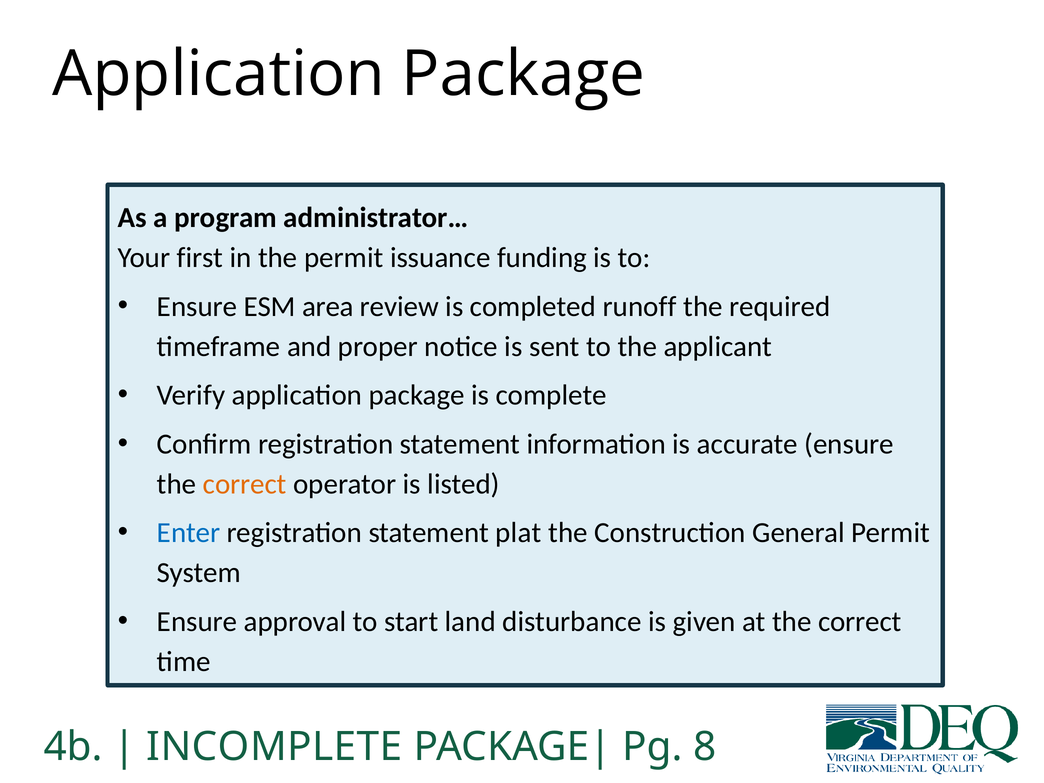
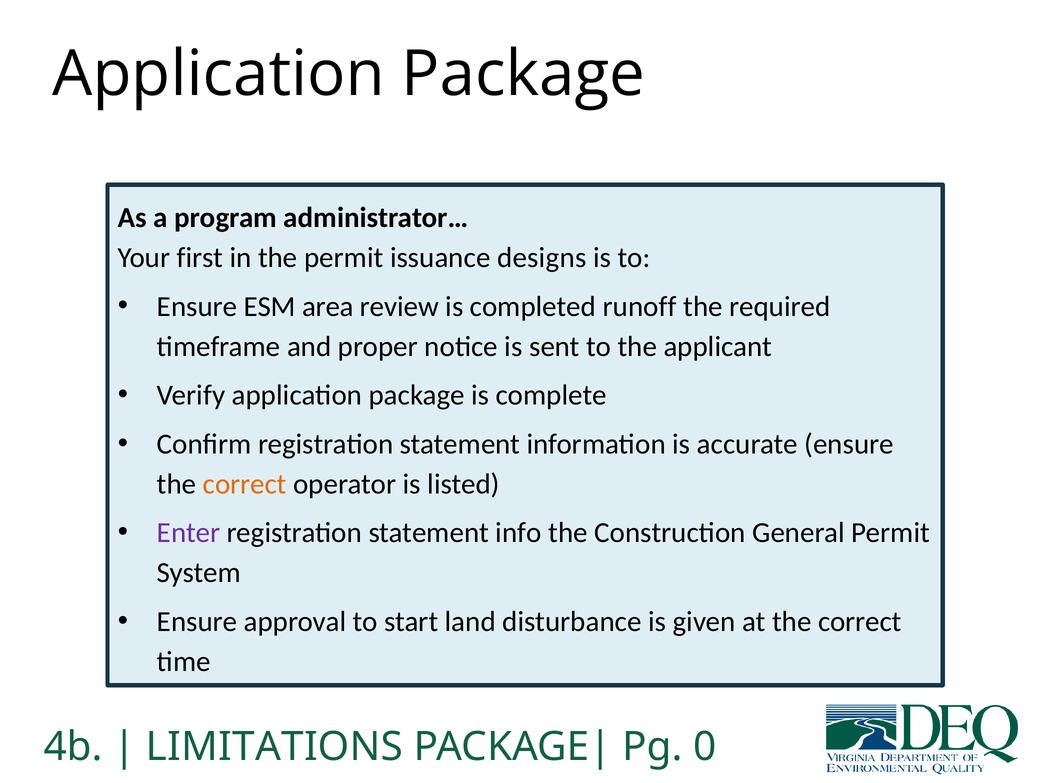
funding: funding -> designs
Enter colour: blue -> purple
plat: plat -> info
INCOMPLETE: INCOMPLETE -> LIMITATIONS
8: 8 -> 0
